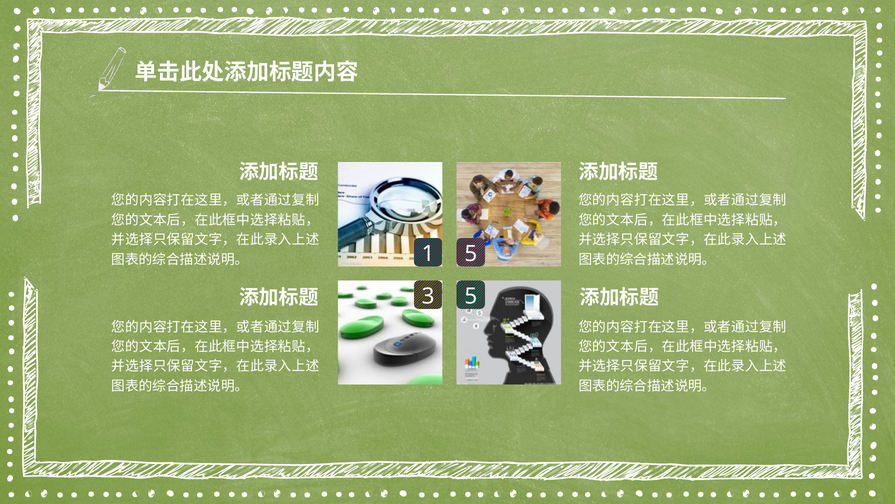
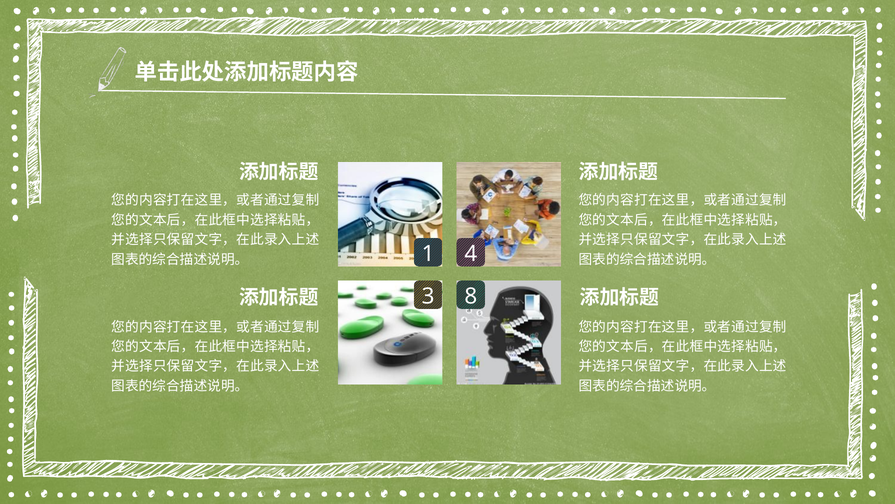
1 5: 5 -> 4
3 5: 5 -> 8
